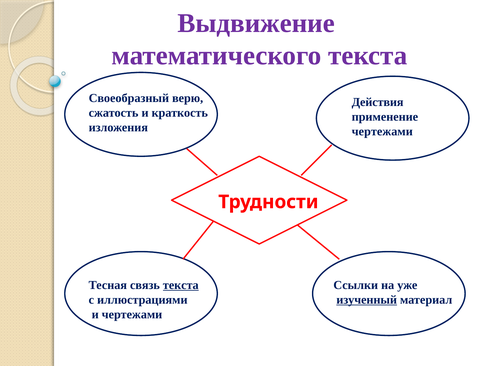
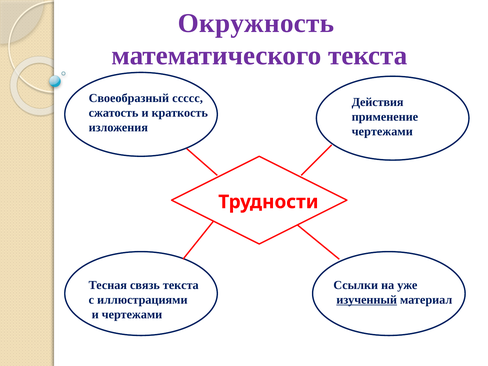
Выдвижение: Выдвижение -> Окружность
верю: верю -> ссссс
текста at (181, 285) underline: present -> none
